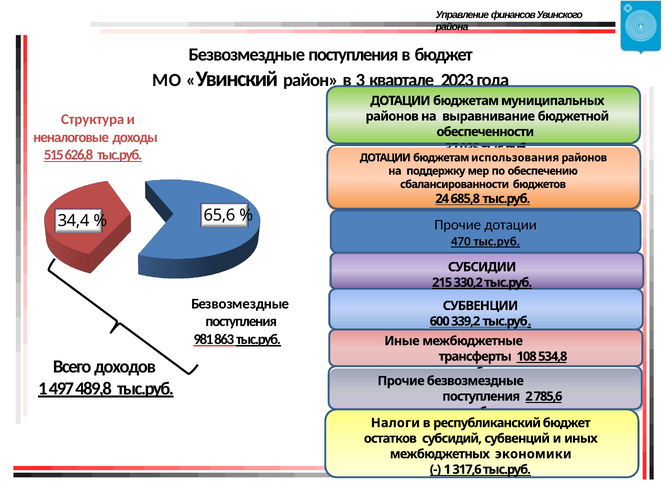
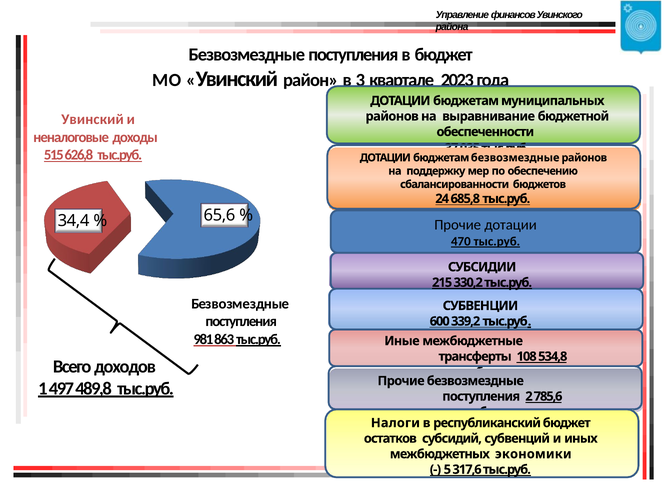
Структура at (93, 120): Структура -> Увинский
бюджетам использования: использования -> безвозмездные
1 at (447, 469): 1 -> 5
